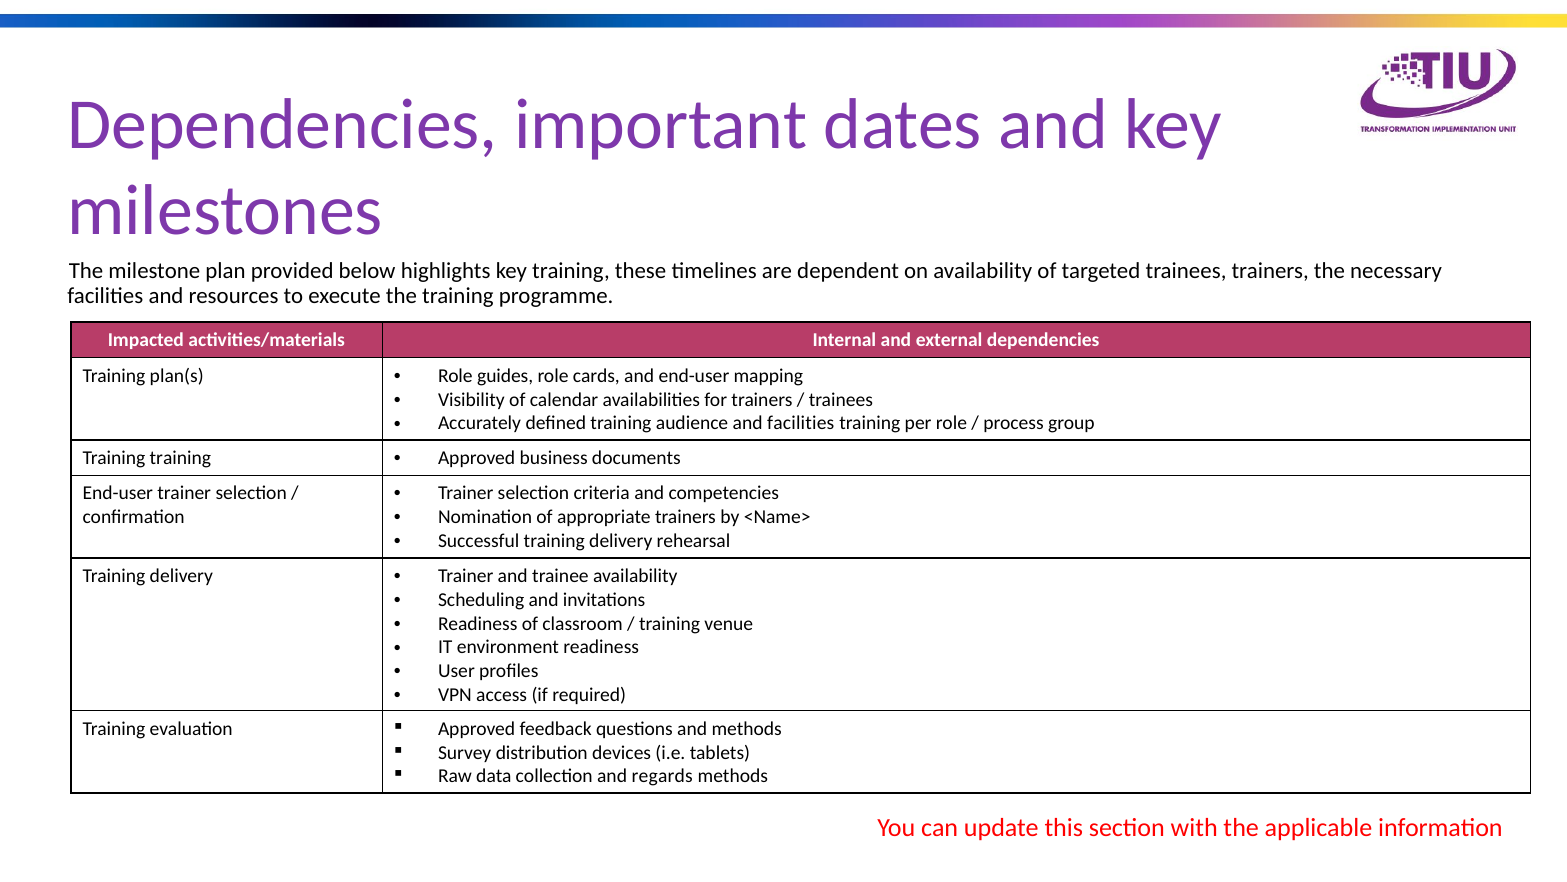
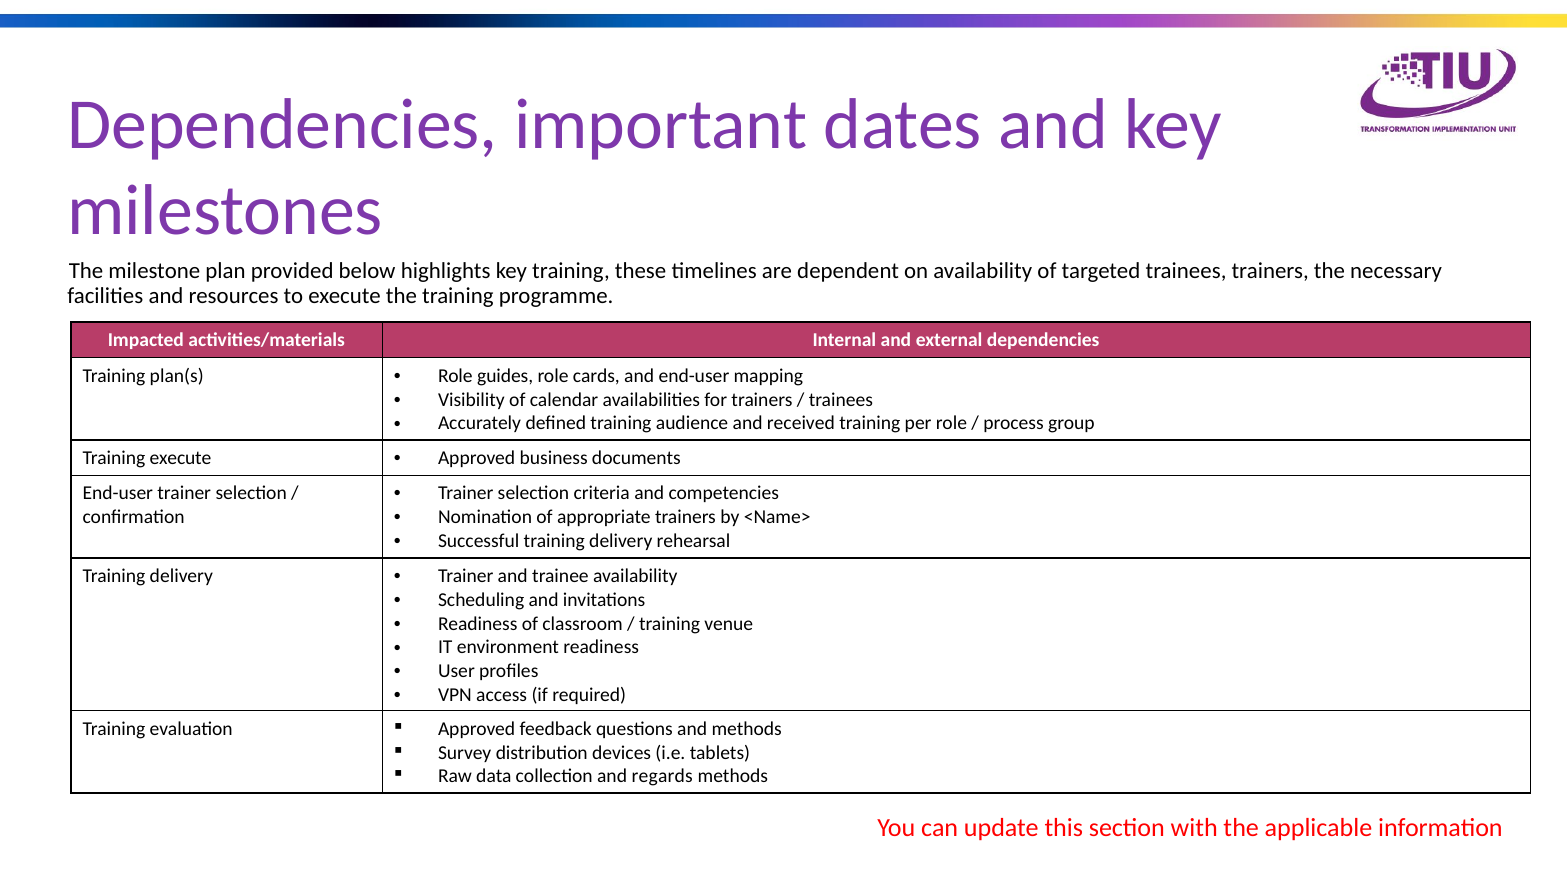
and facilities: facilities -> received
Training training: training -> execute
